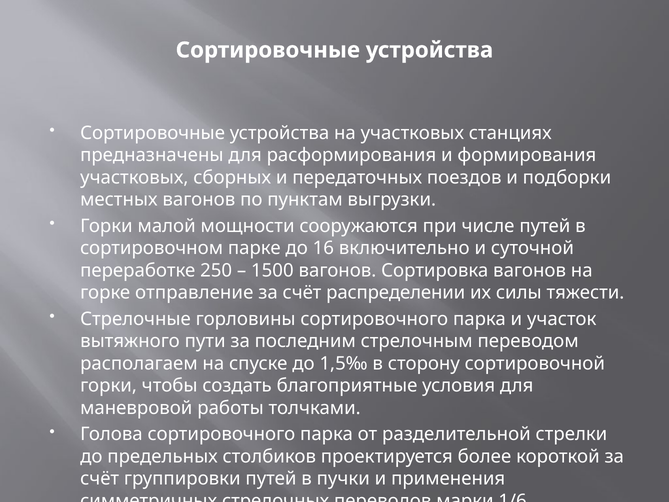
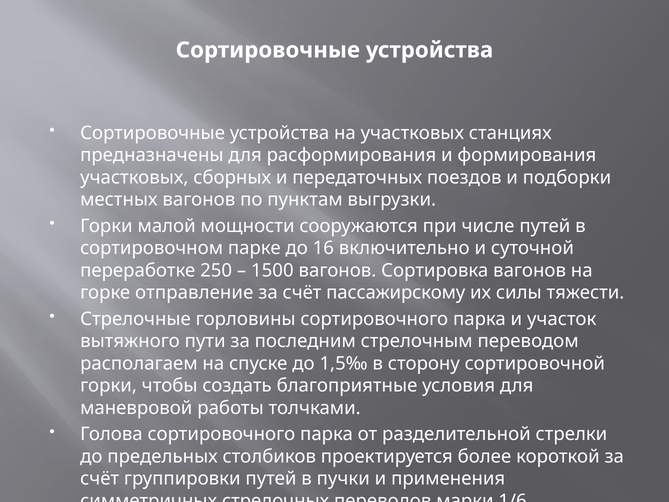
распределении: распределении -> пассажирскому
